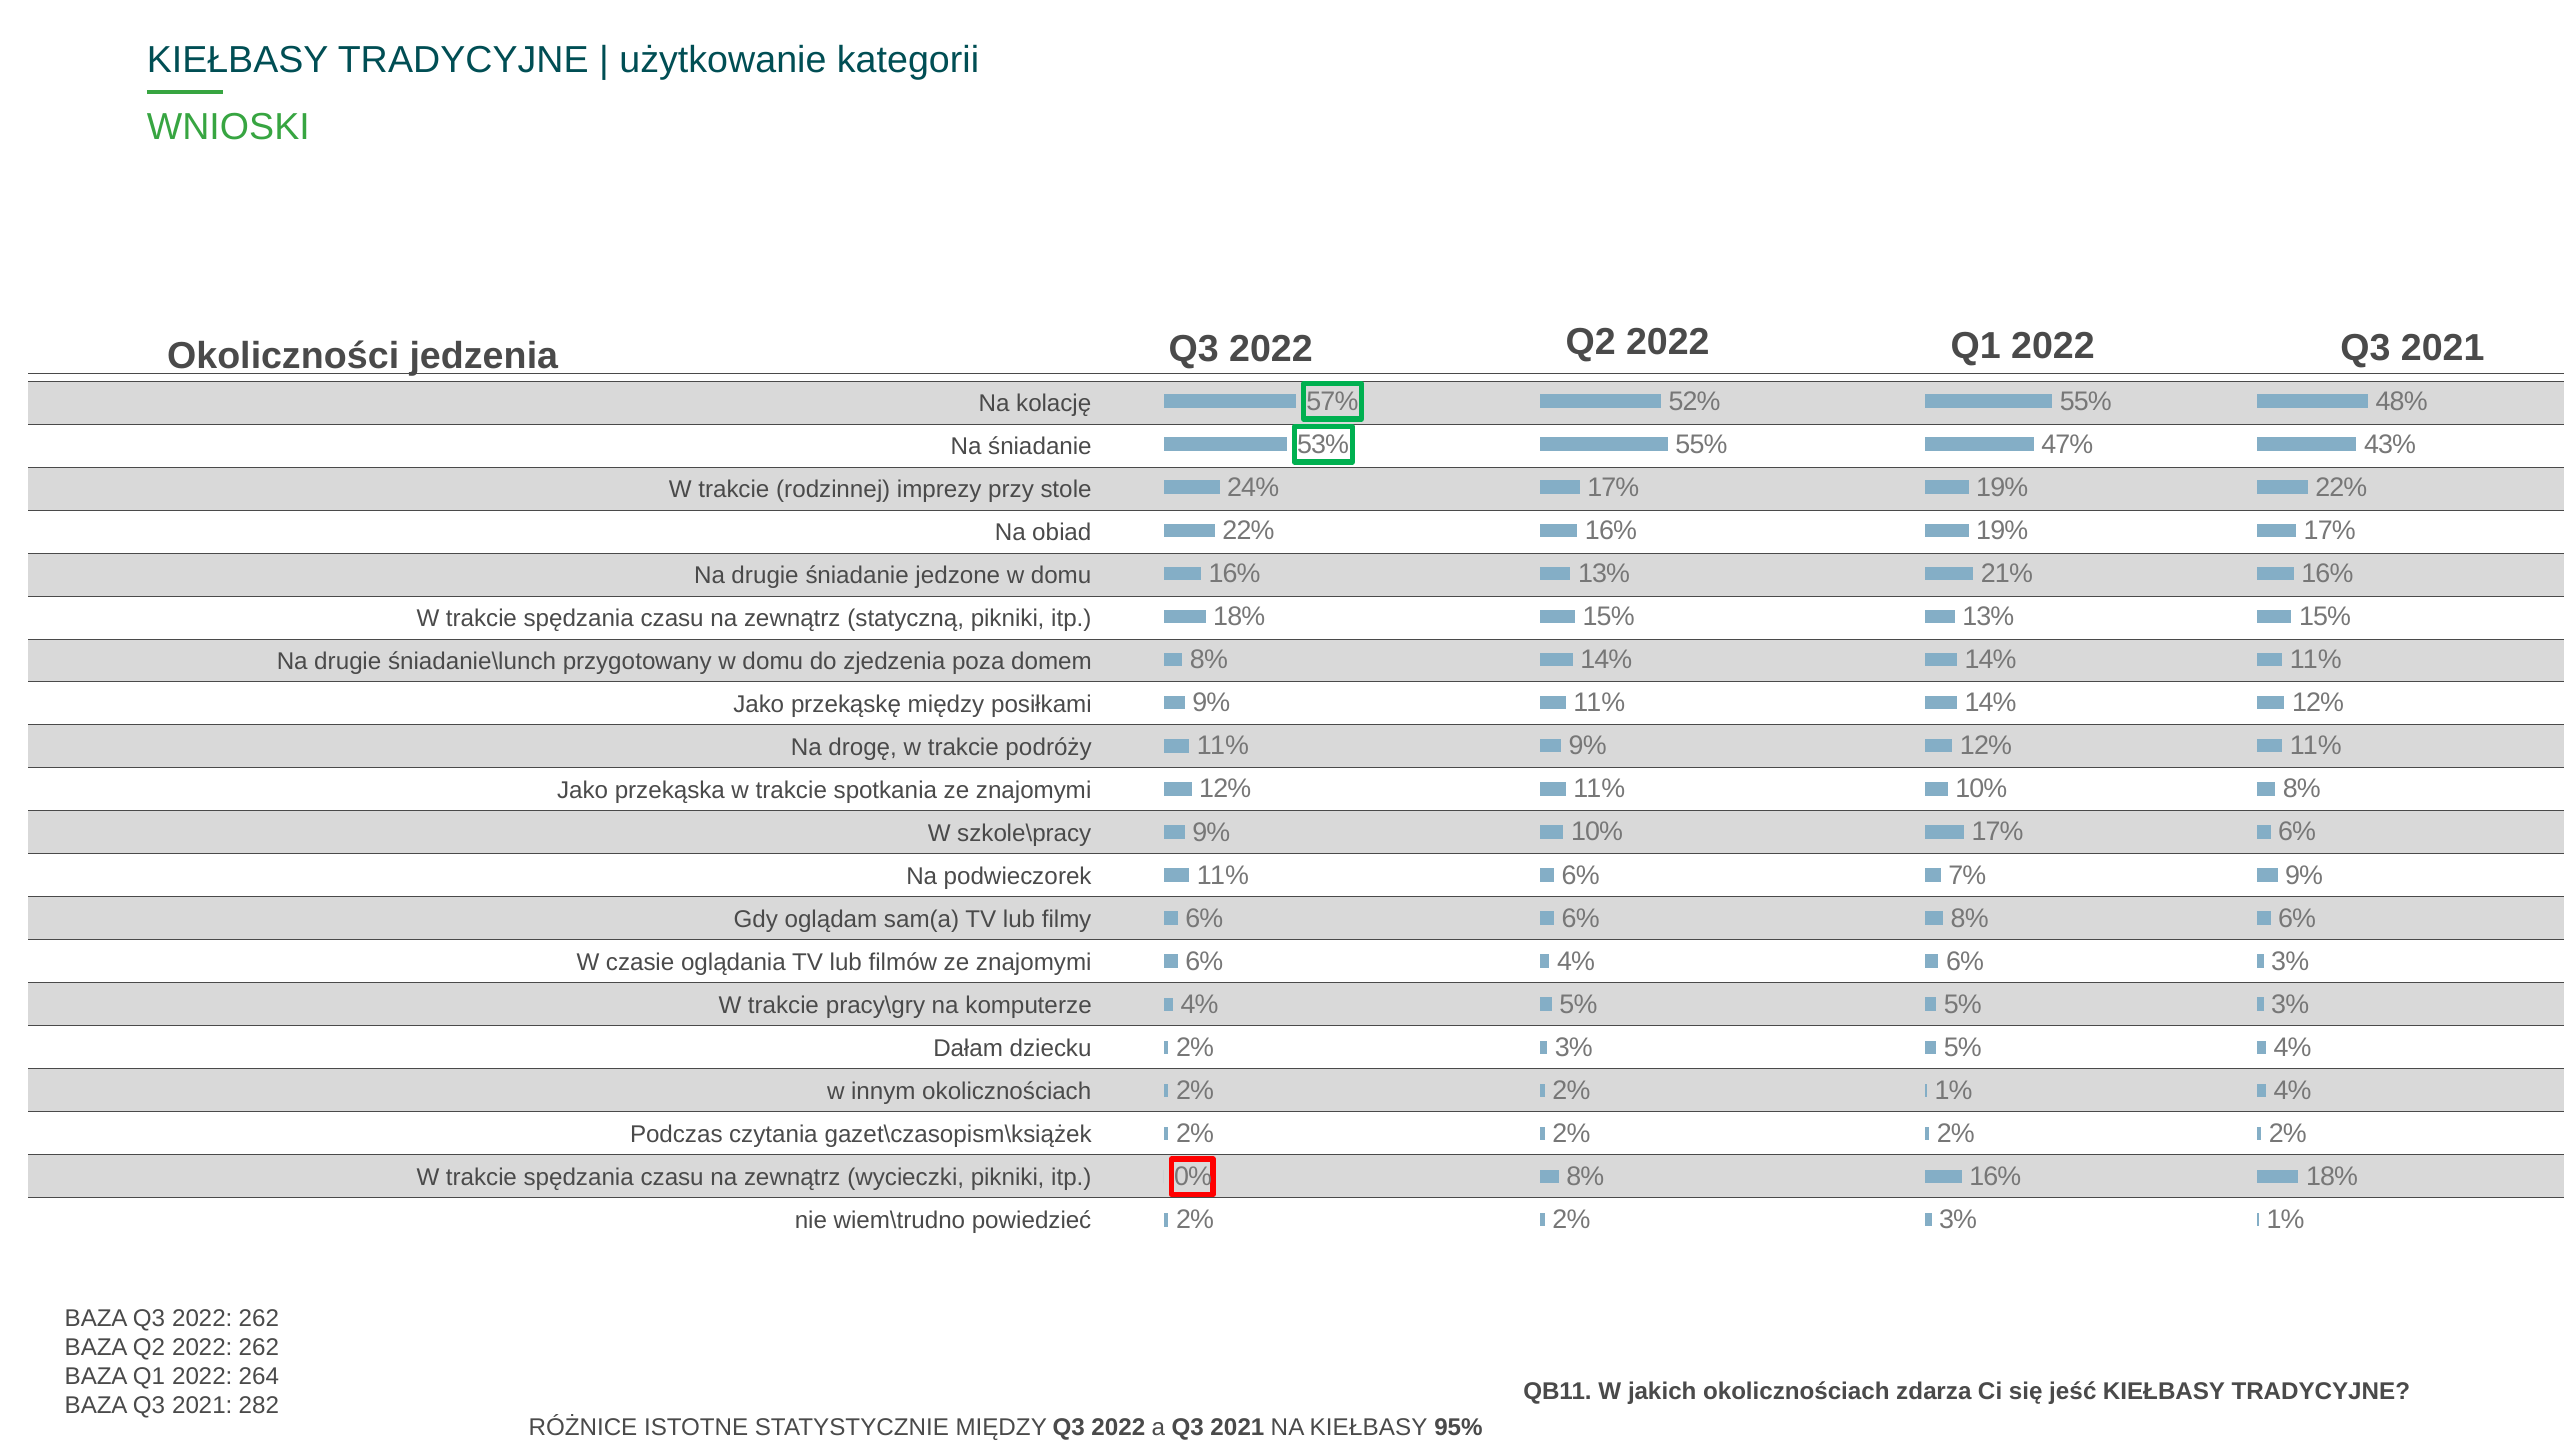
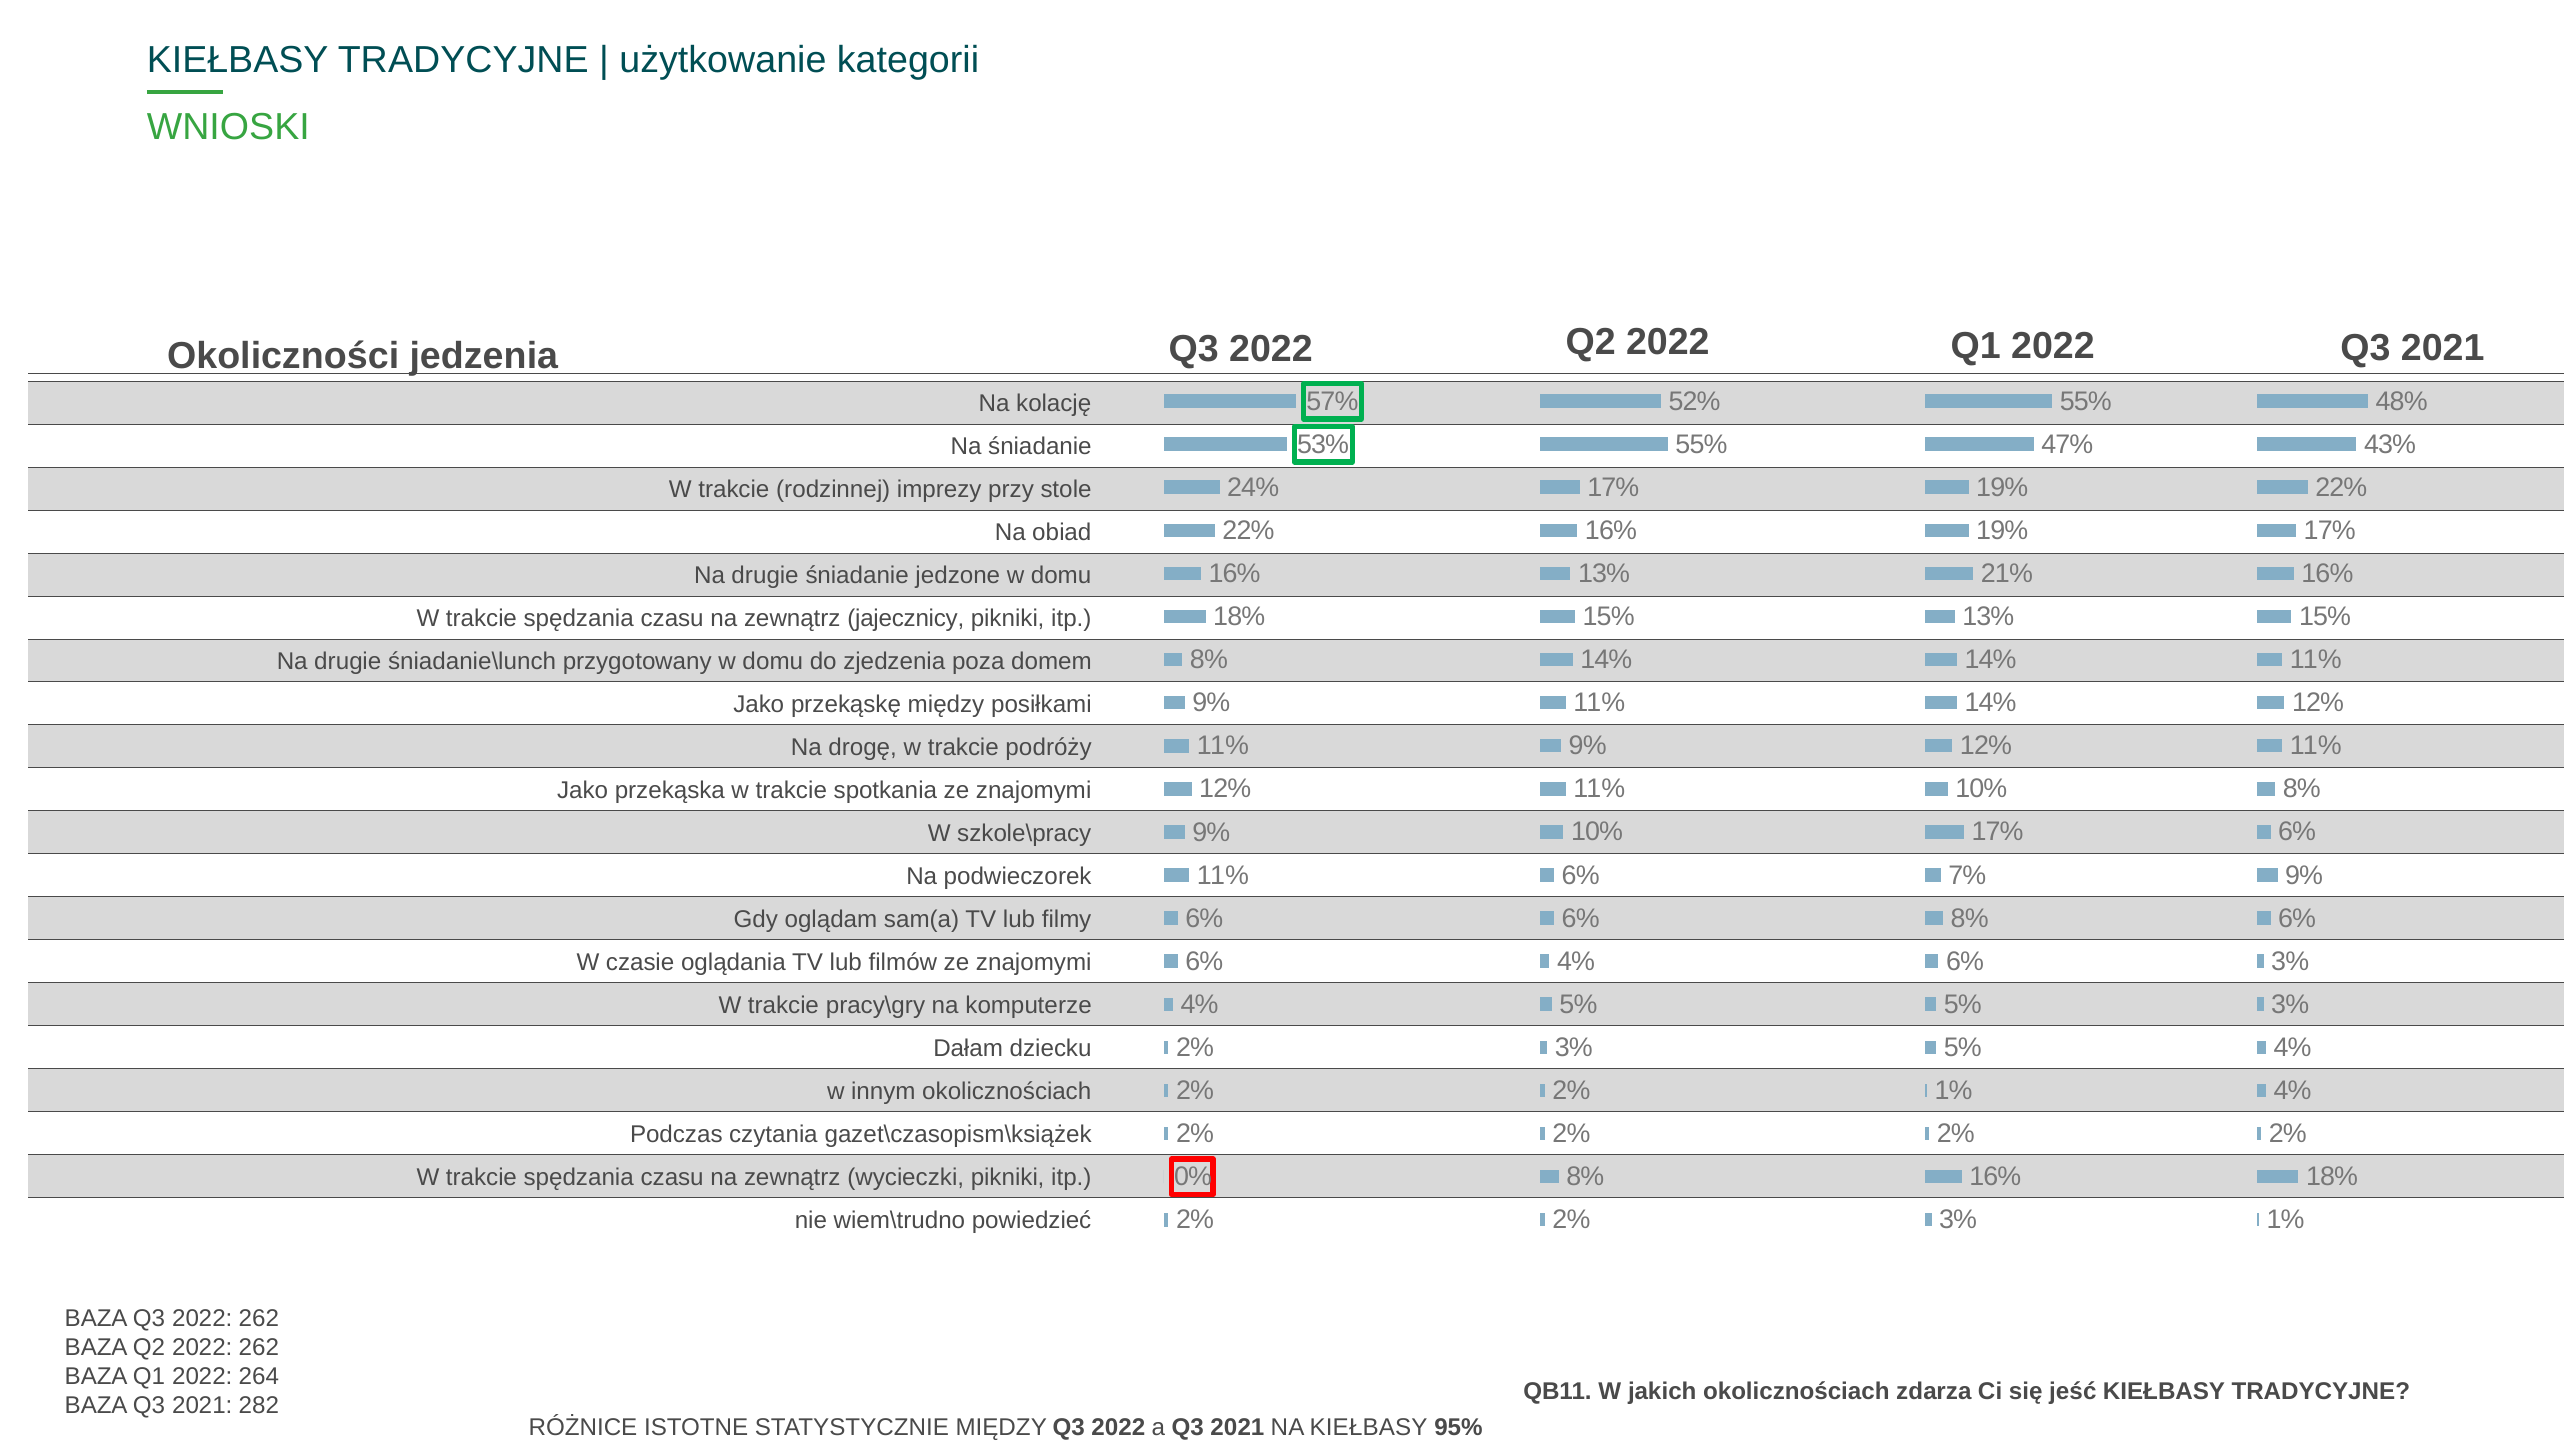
statyczną: statyczną -> jajecznicy
